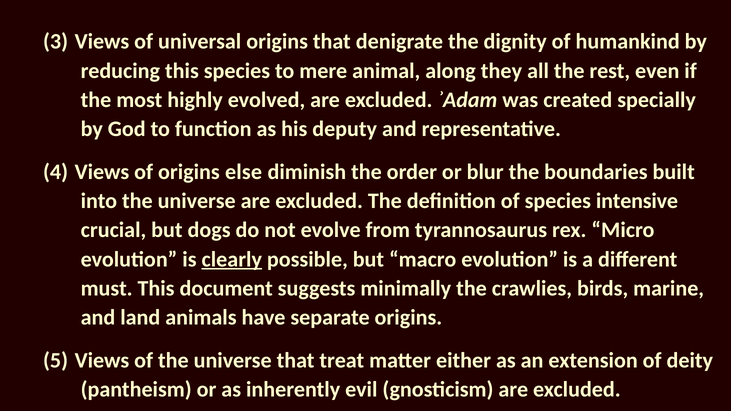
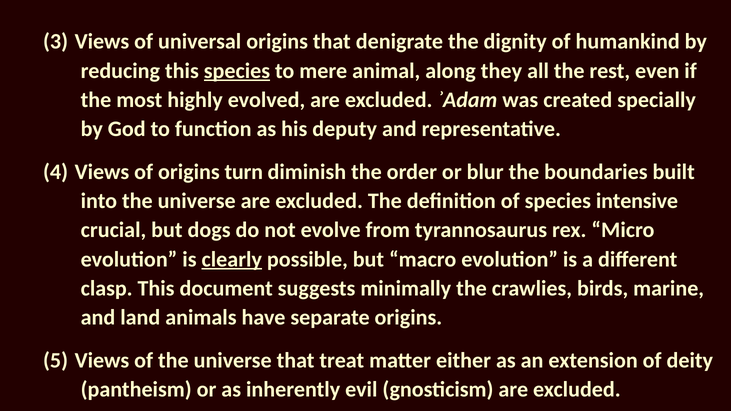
species at (237, 71) underline: none -> present
else: else -> turn
must: must -> clasp
